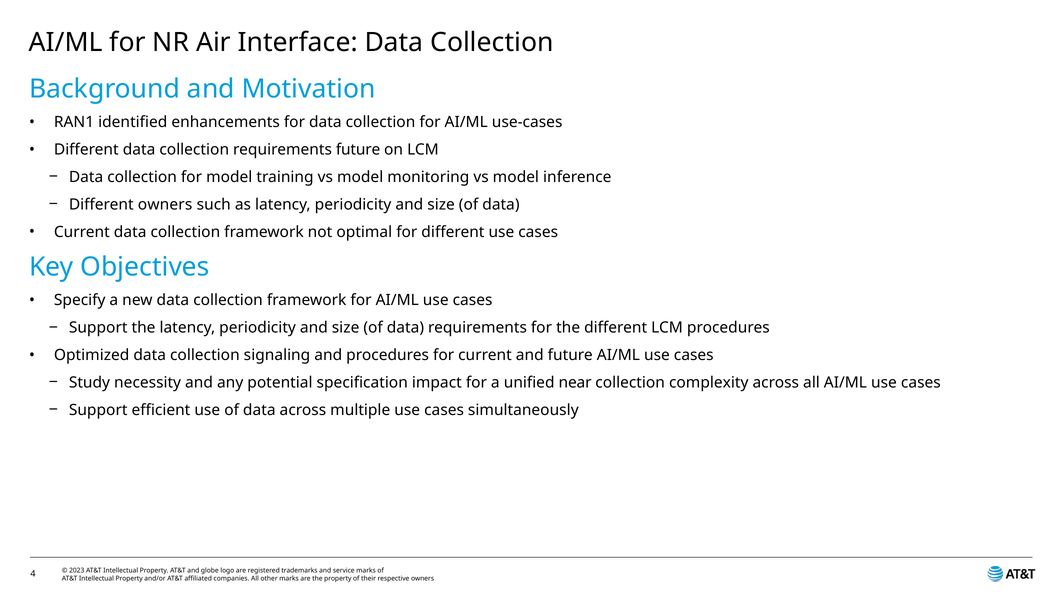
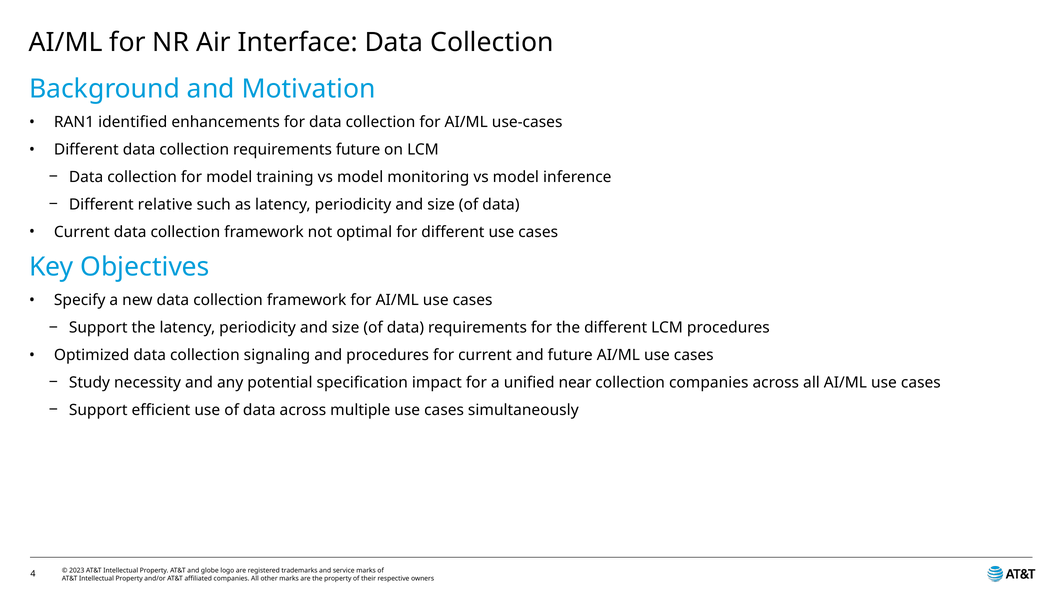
Different owners: owners -> relative
collection complexity: complexity -> companies
